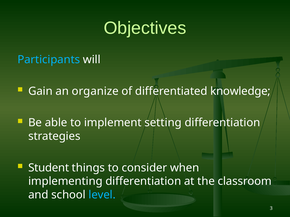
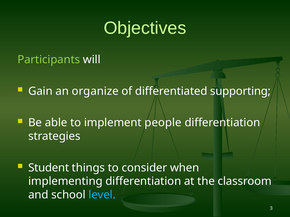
Participants colour: light blue -> light green
knowledge: knowledge -> supporting
setting: setting -> people
